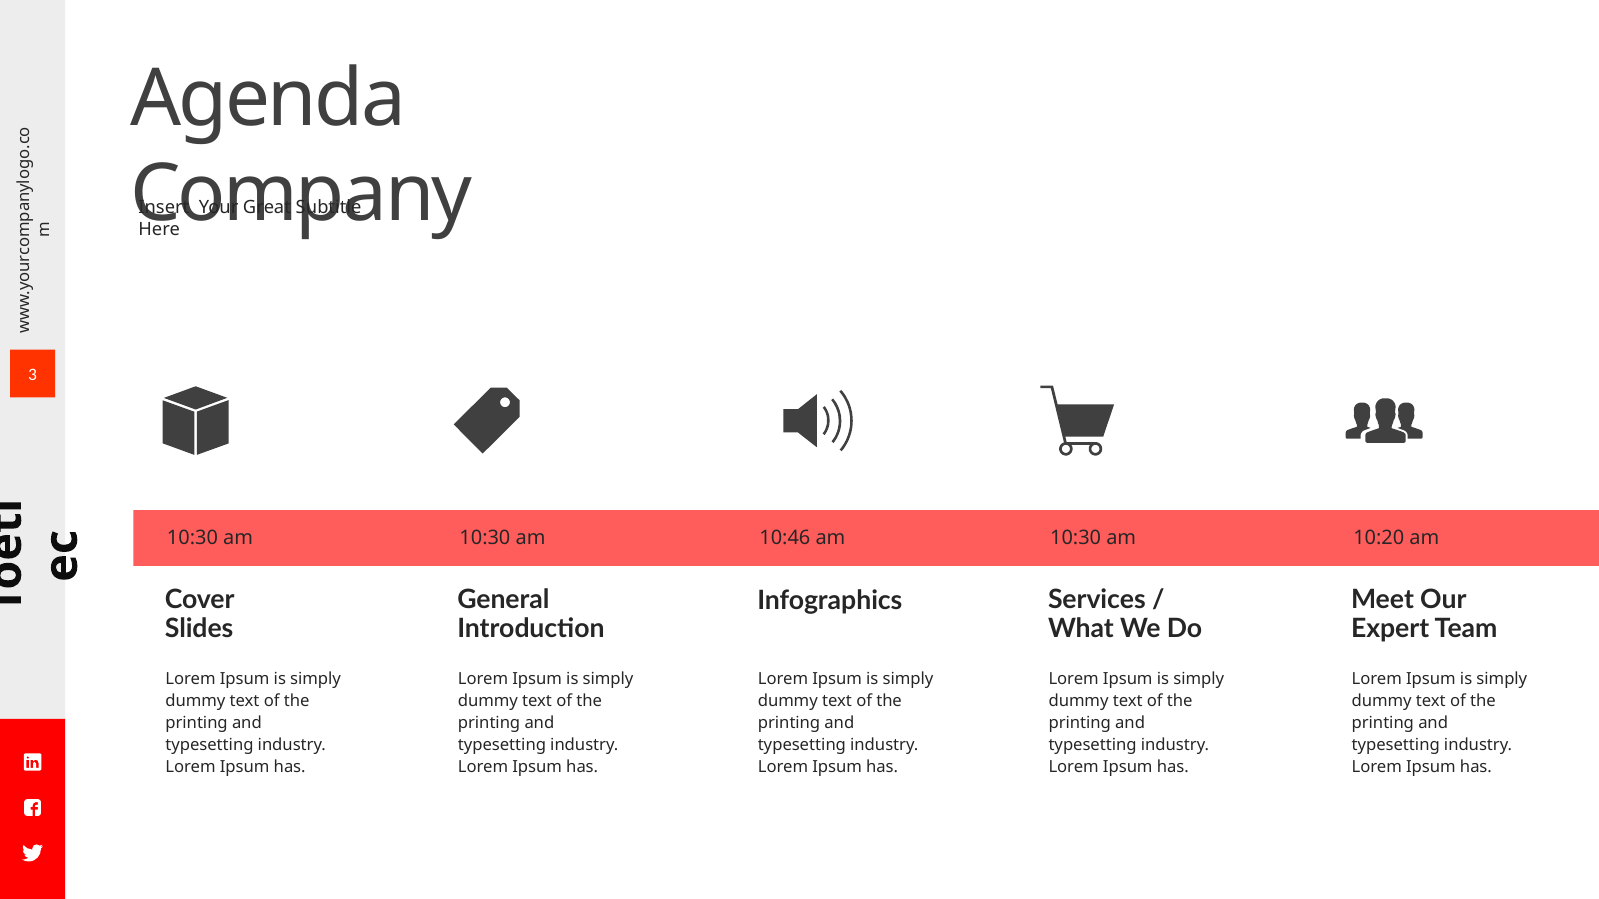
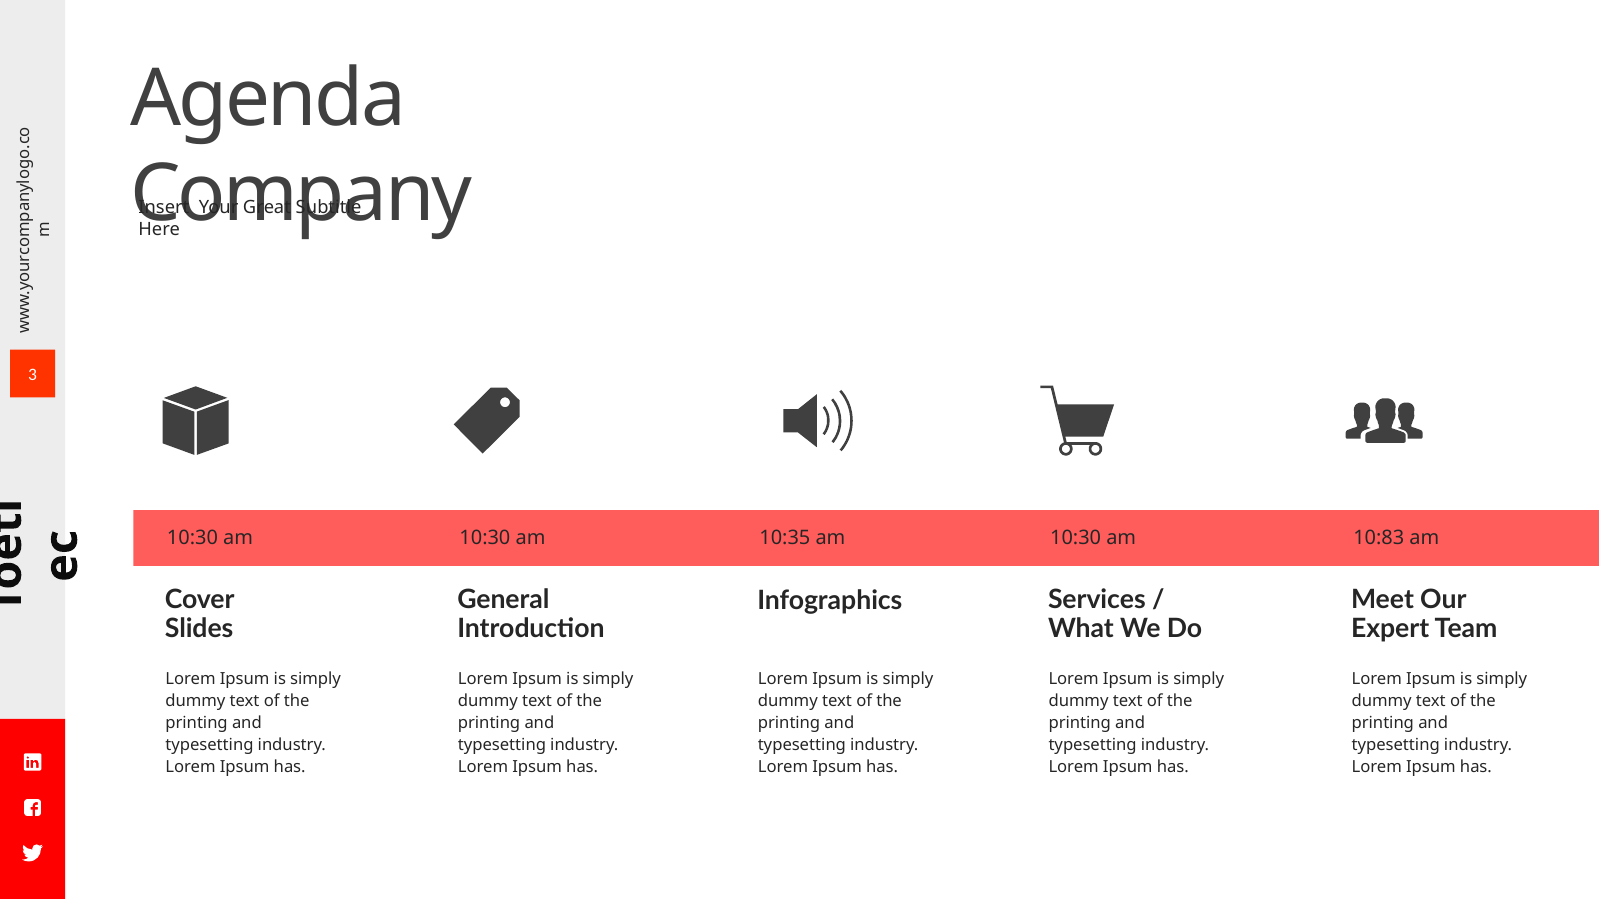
10:46: 10:46 -> 10:35
10:20: 10:20 -> 10:83
